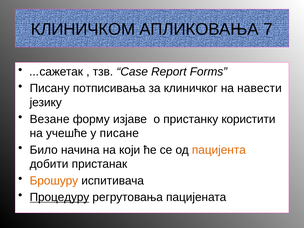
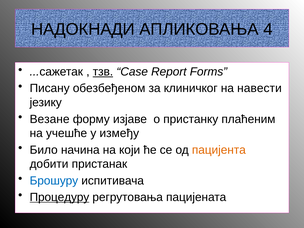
КЛИНИЧКОМ: КЛИНИЧКОМ -> НАДОКНАДИ
7: 7 -> 4
тзв underline: none -> present
потписивања: потписивања -> обезбеђеном
користити: користити -> плаћеним
писане: писане -> између
Брошуру colour: orange -> blue
